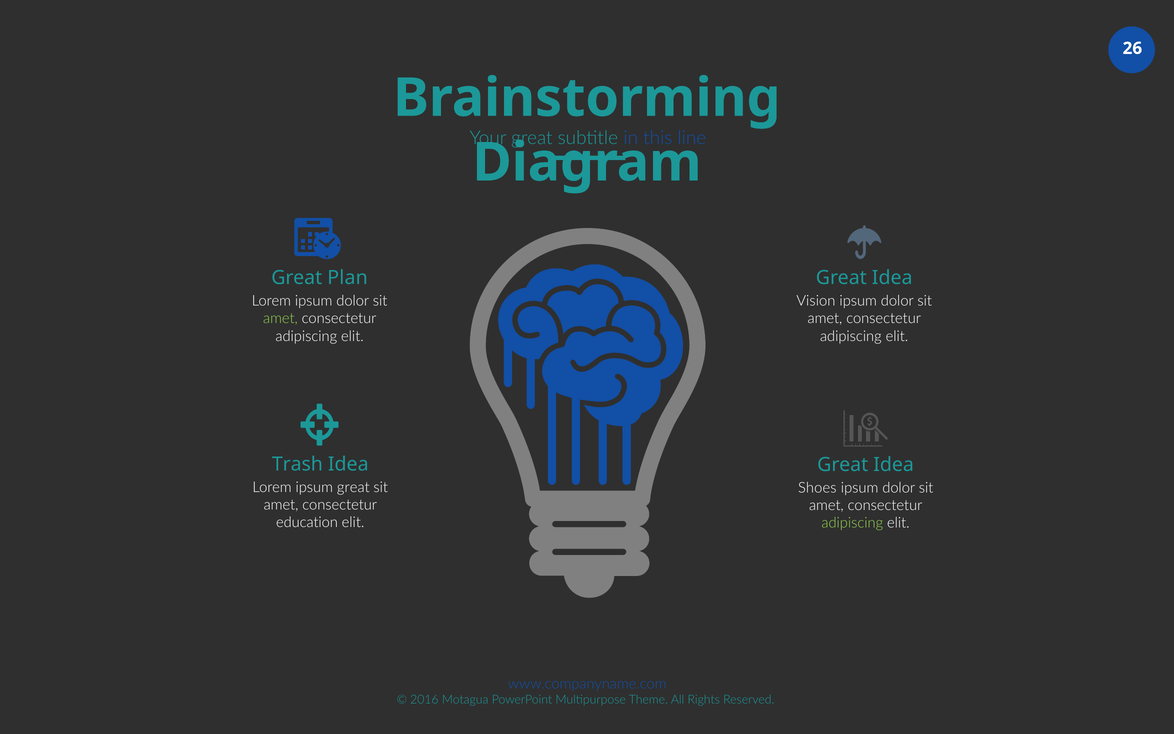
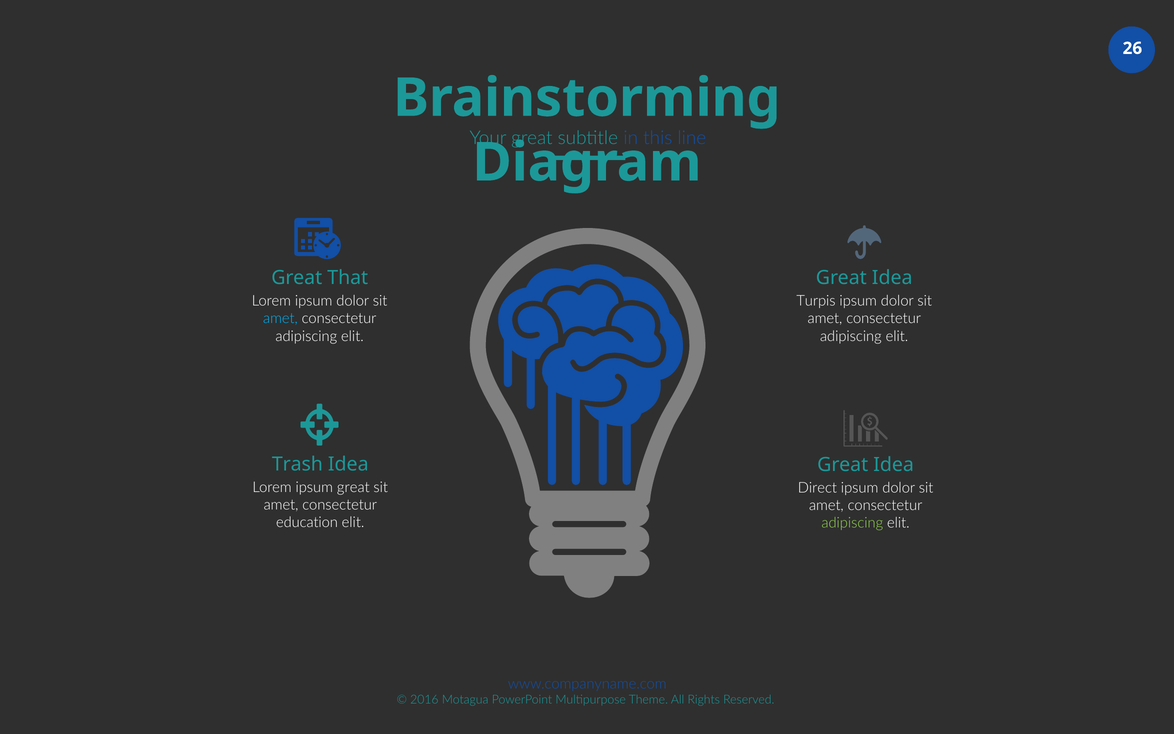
Plan: Plan -> That
Vision: Vision -> Turpis
amet at (280, 318) colour: light green -> light blue
Shoes: Shoes -> Direct
